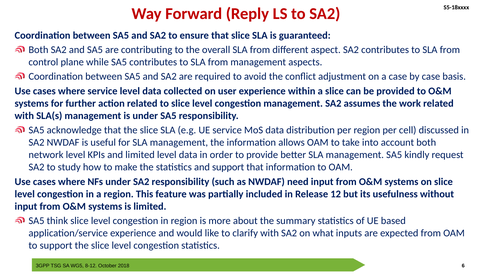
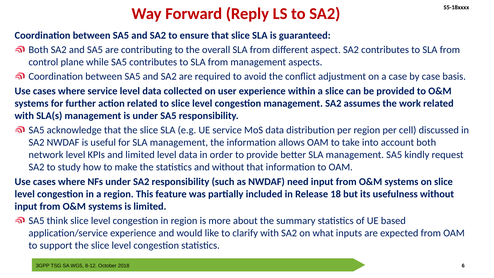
and support: support -> without
12: 12 -> 18
